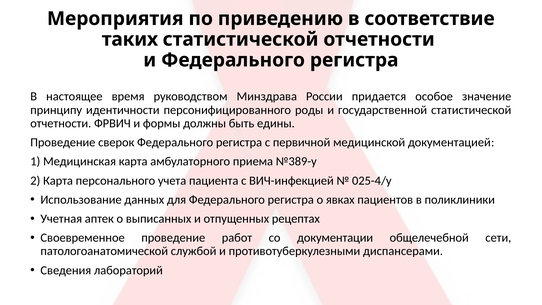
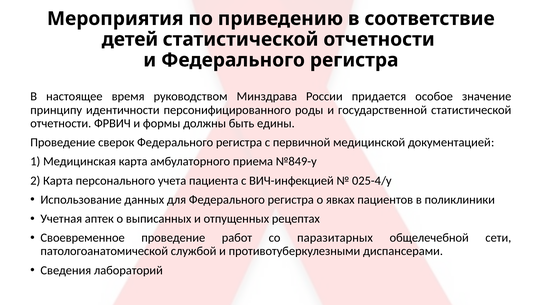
таких: таких -> детей
№389-у: №389-у -> №849-у
документации: документации -> паразитарных
